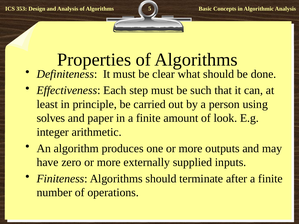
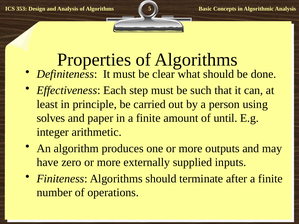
look: look -> until
